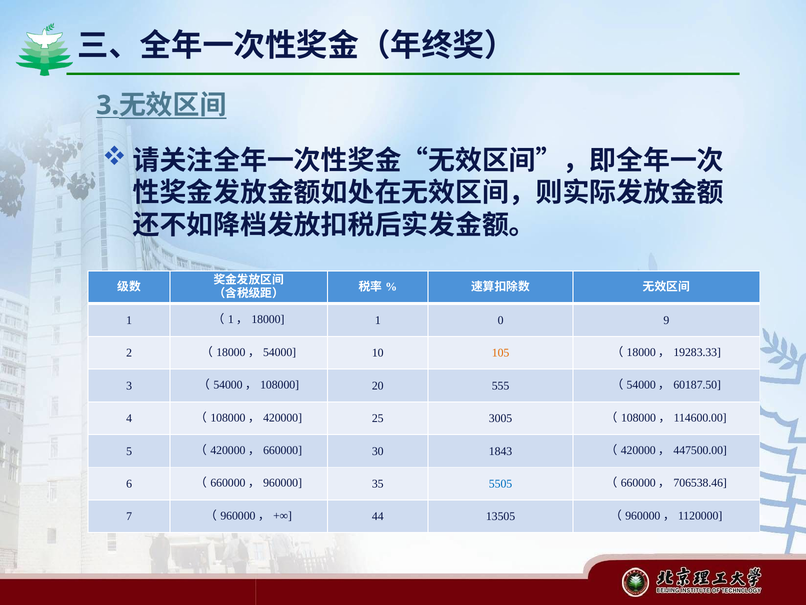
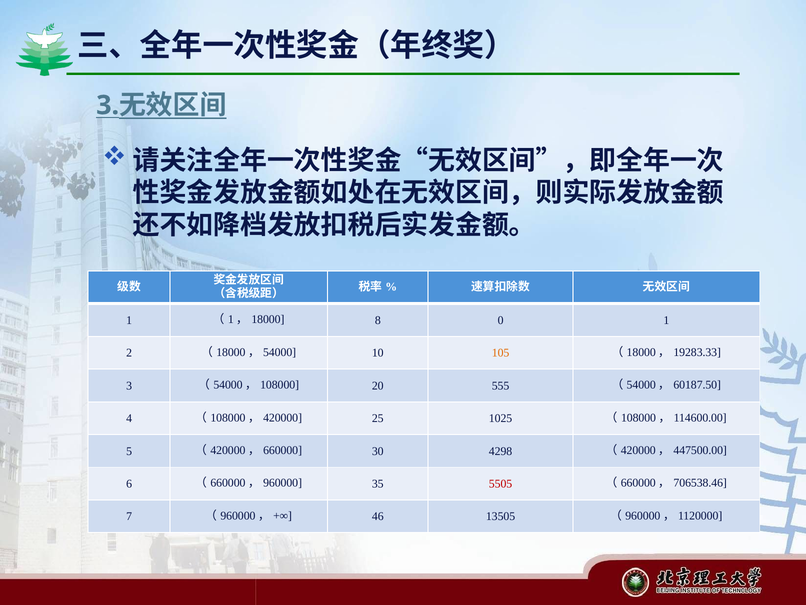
1 at (378, 320): 1 -> 8
0 9: 9 -> 1
3005: 3005 -> 1025
1843: 1843 -> 4298
5505 colour: blue -> red
44: 44 -> 46
